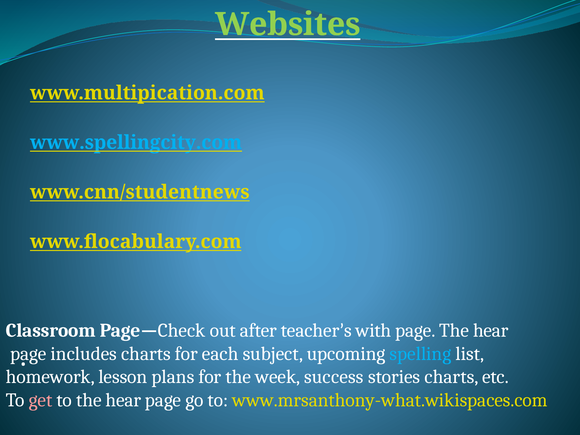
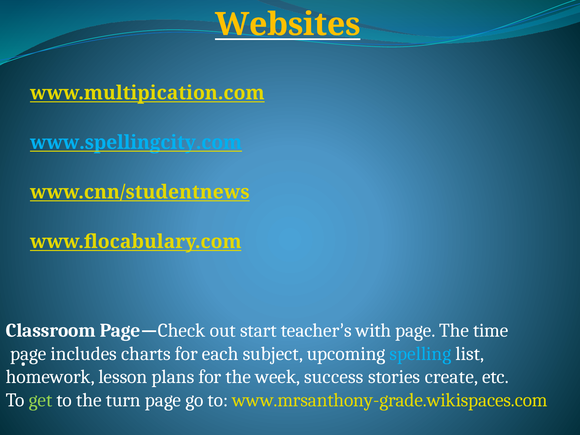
Websites colour: light green -> yellow
after: after -> start
page The hear: hear -> time
stories charts: charts -> create
get colour: pink -> light green
to the hear: hear -> turn
www.mrsanthony-what.wikispaces.com: www.mrsanthony-what.wikispaces.com -> www.mrsanthony-grade.wikispaces.com
